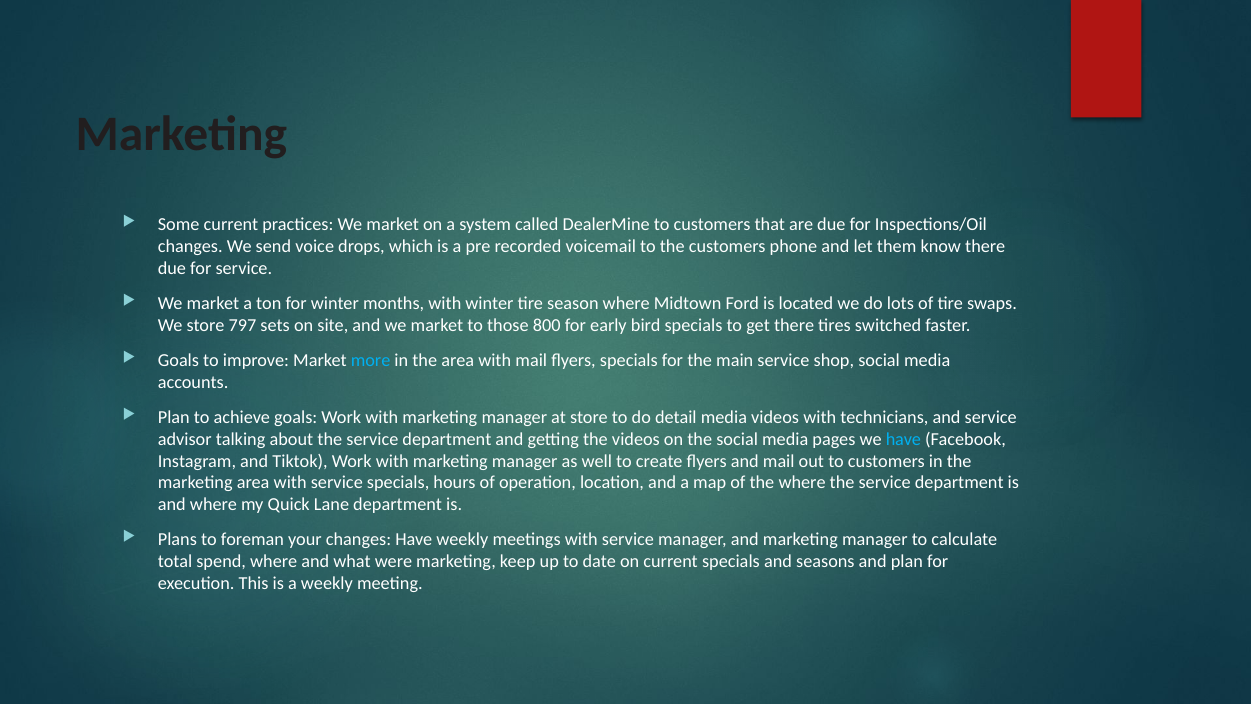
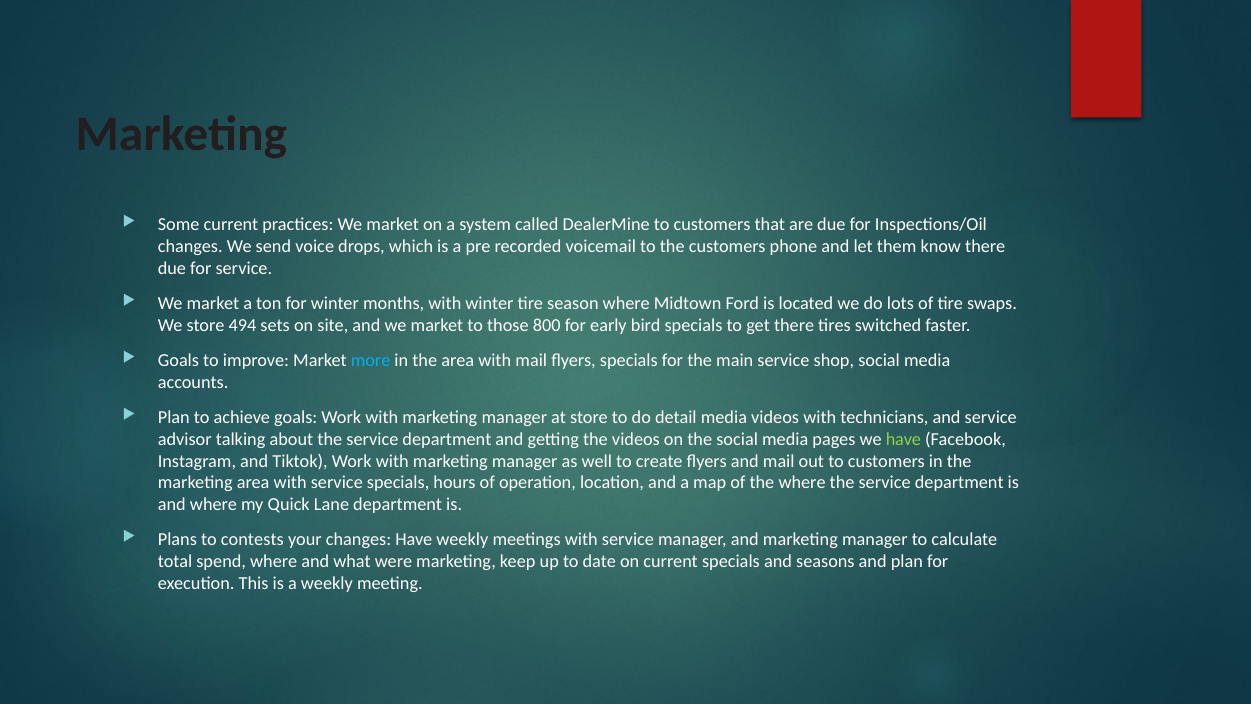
797: 797 -> 494
have at (903, 439) colour: light blue -> light green
foreman: foreman -> contests
